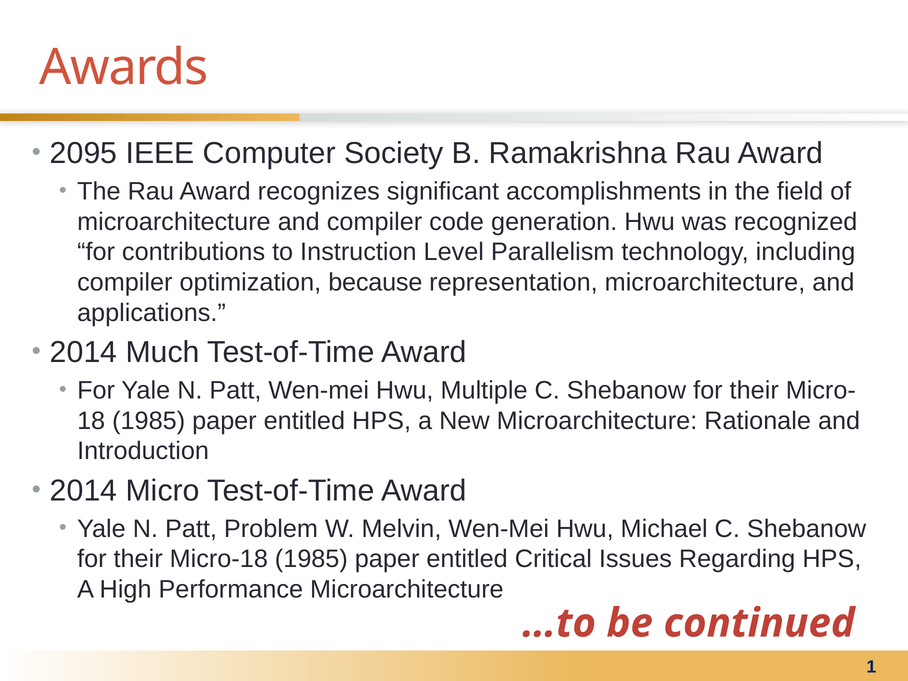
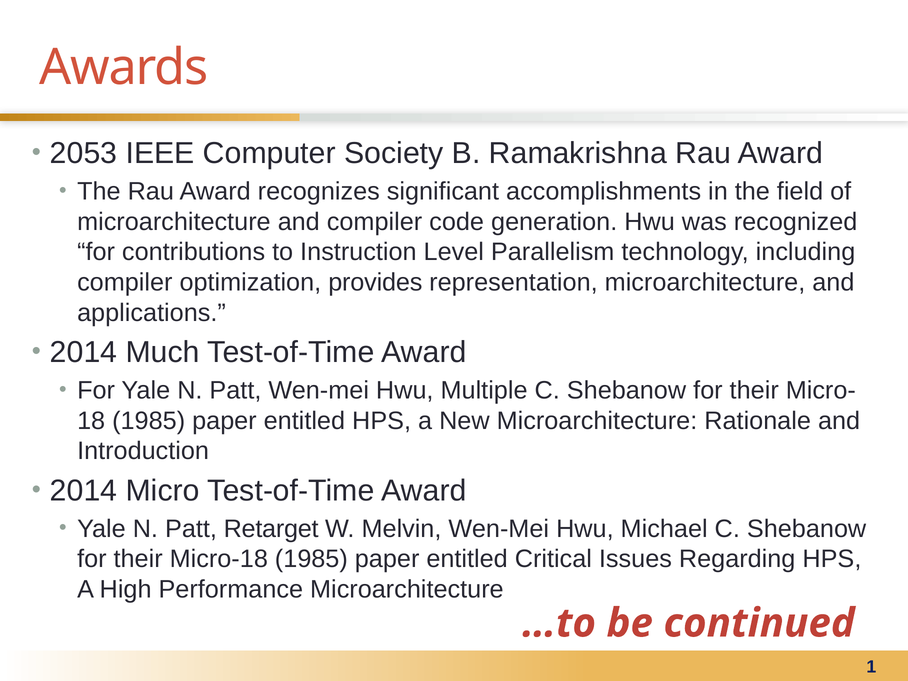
2095: 2095 -> 2053
because: because -> provides
Problem: Problem -> Retarget
